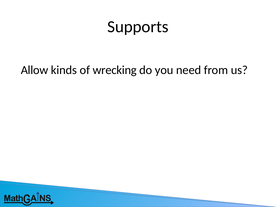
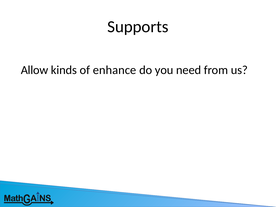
wrecking: wrecking -> enhance
